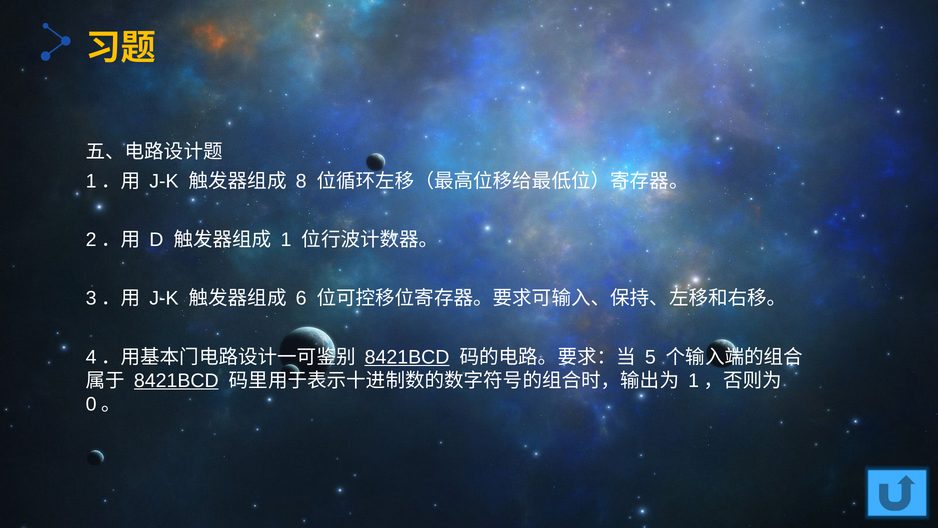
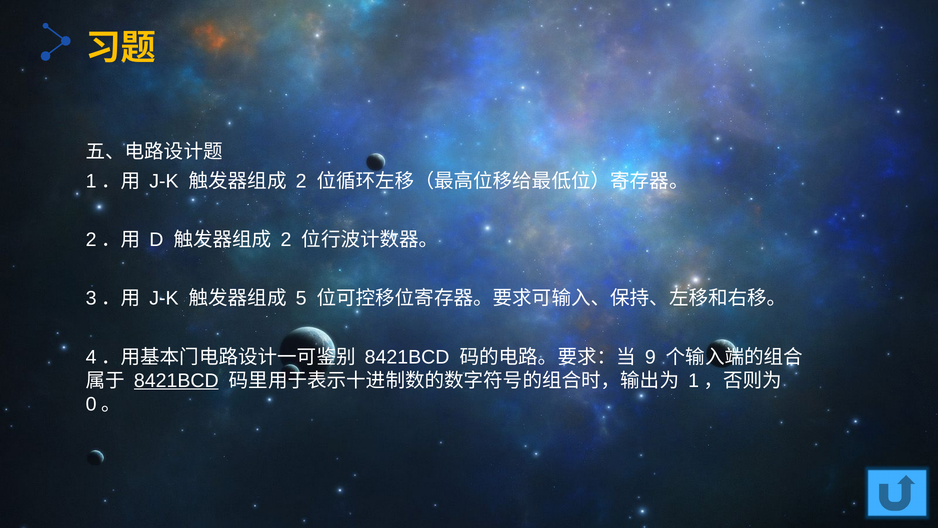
8 at (301, 181): 8 -> 2
1 at (286, 240): 1 -> 2
6: 6 -> 5
8421BCD at (407, 357) underline: present -> none
5: 5 -> 9
